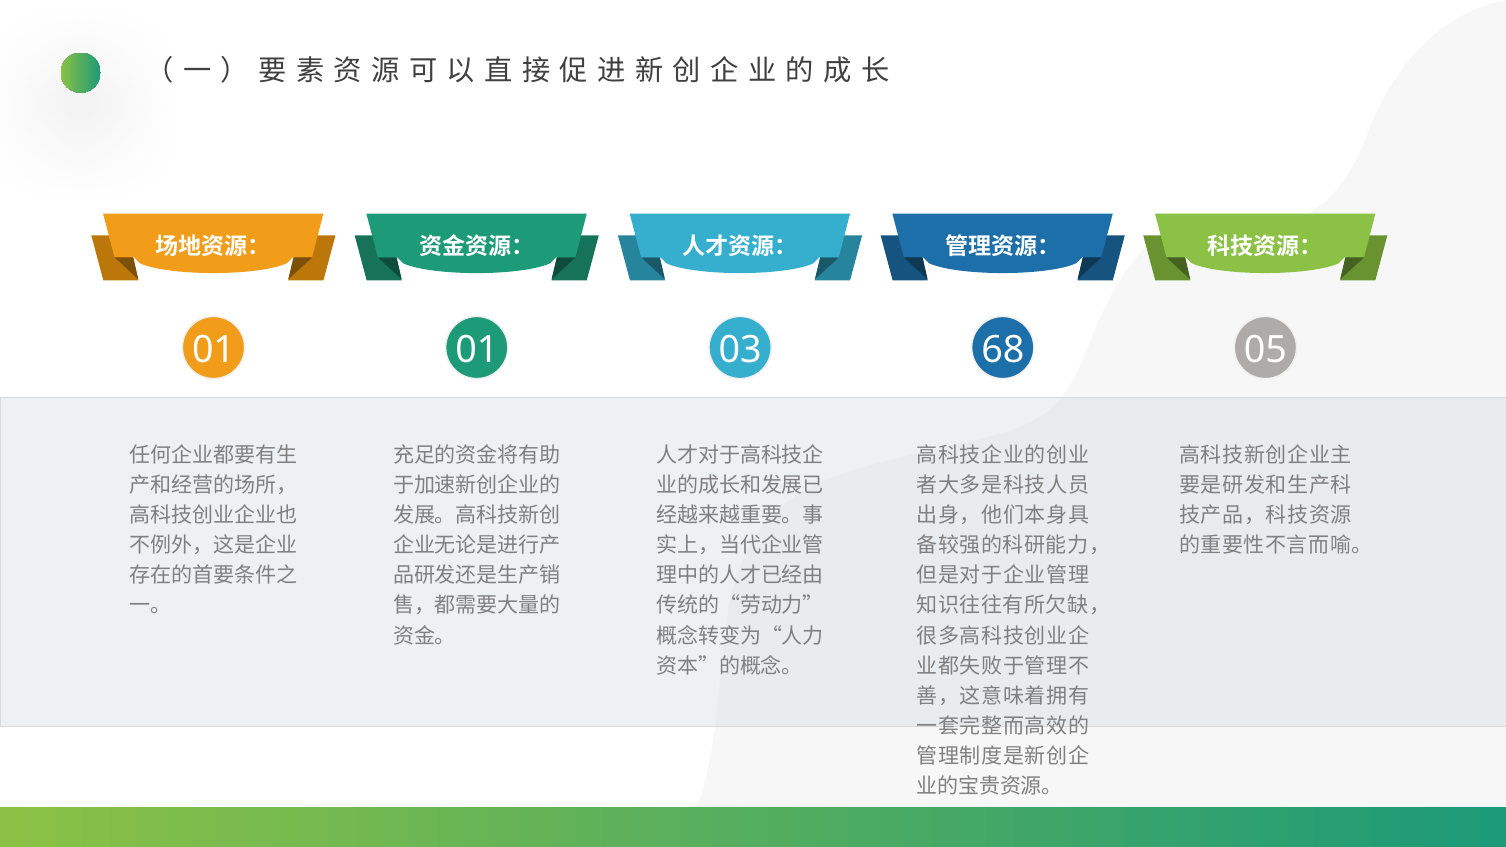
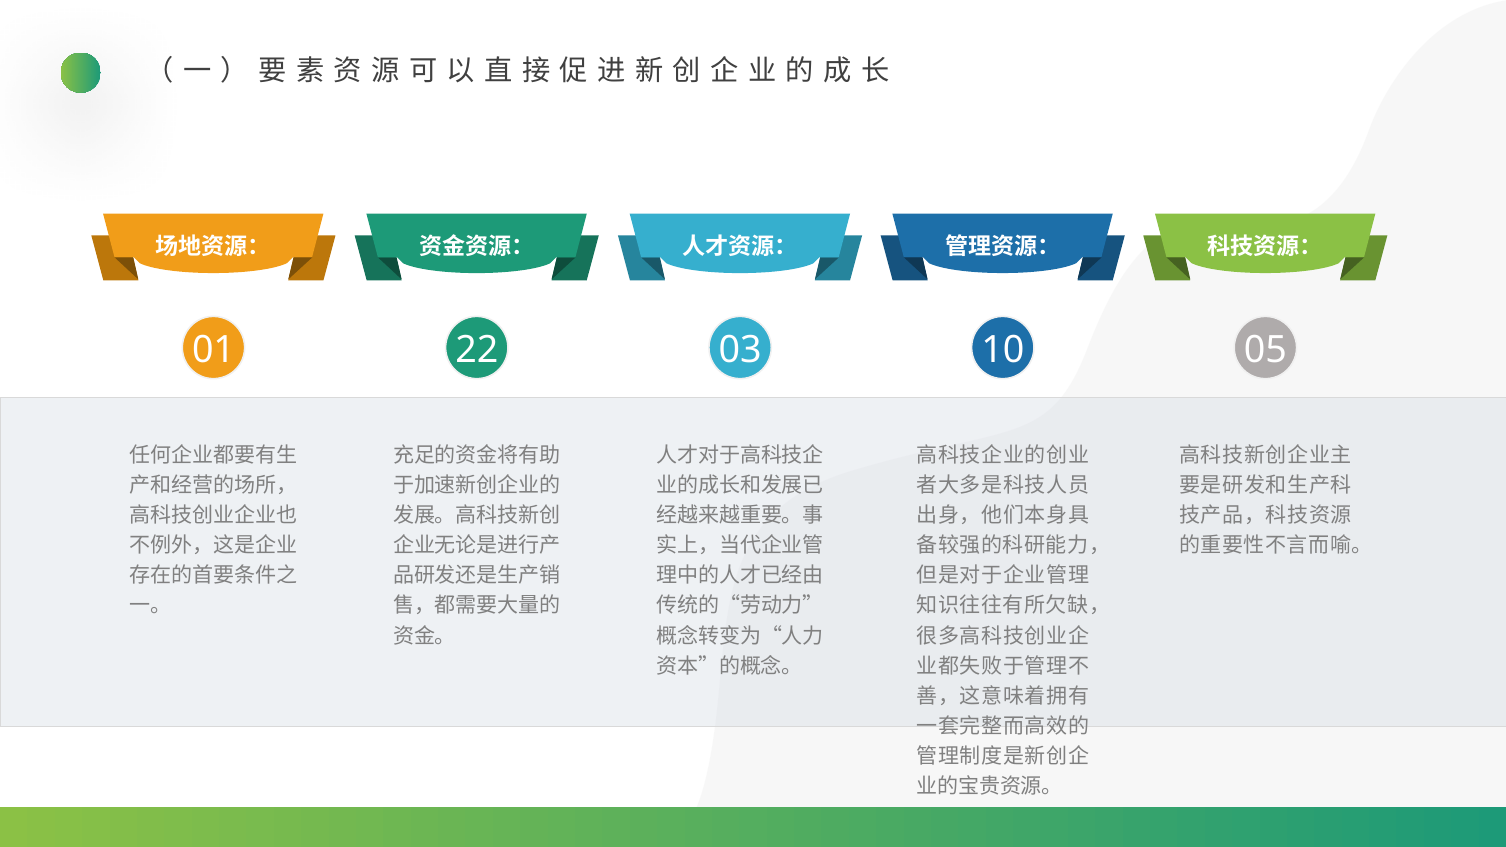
01 01: 01 -> 22
68: 68 -> 10
